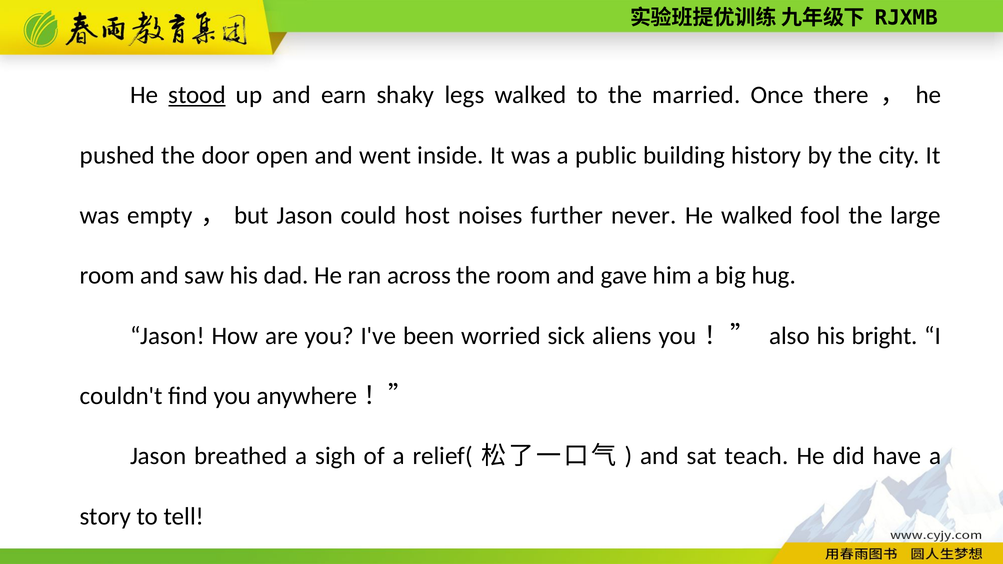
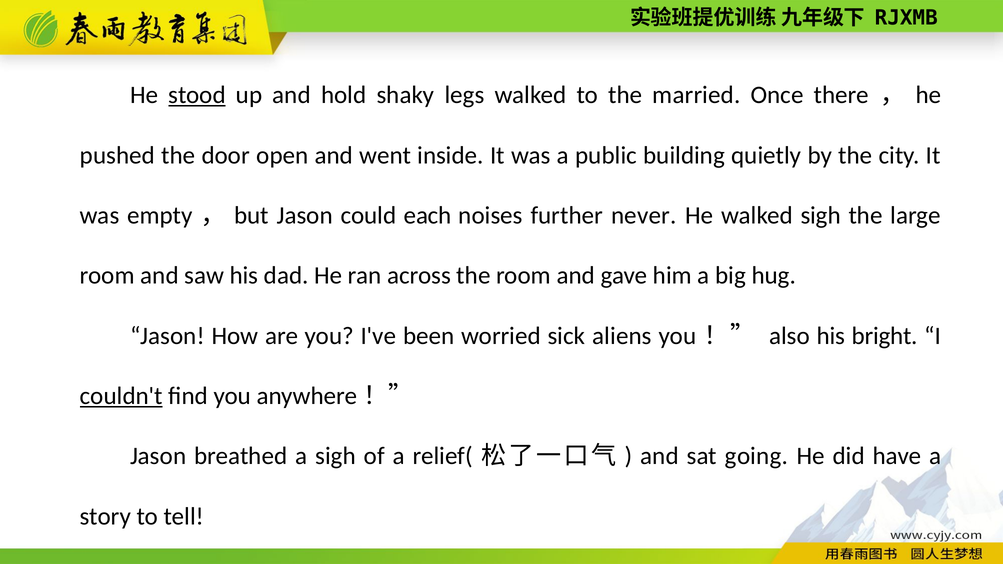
earn: earn -> hold
history: history -> quietly
host: host -> each
walked fool: fool -> sigh
couldn't underline: none -> present
teach: teach -> going
